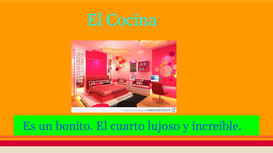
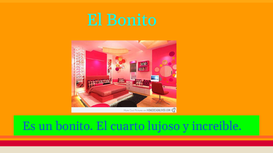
El Cocina: Cocina -> Bonito
